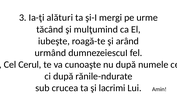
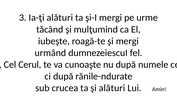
şi arând: arând -> mergi
şi lacrimi: lacrimi -> alături
